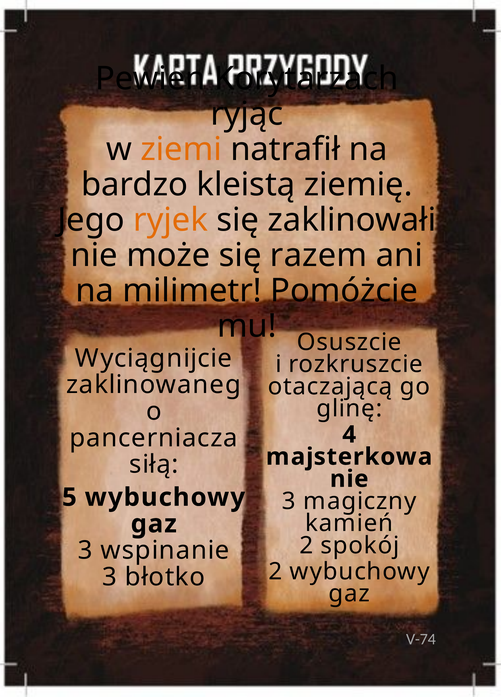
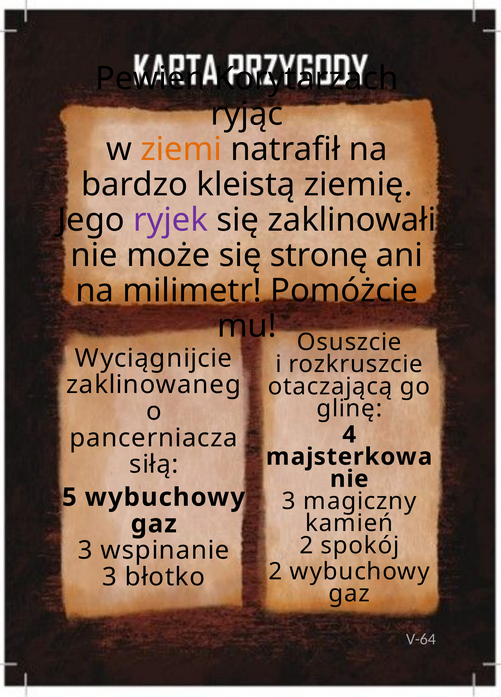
ryjek colour: orange -> purple
razem: razem -> stronę
V-74: V-74 -> V-64
